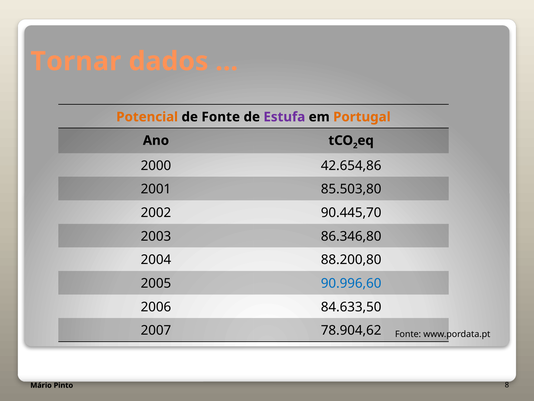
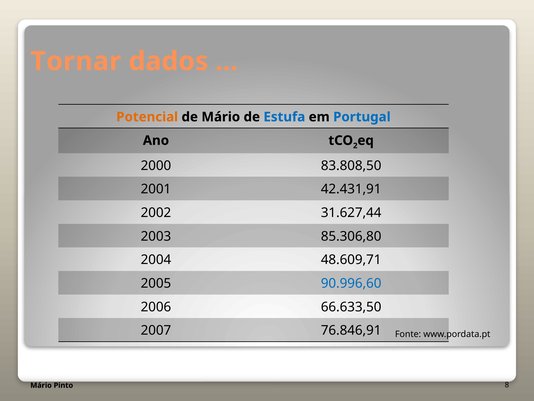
de Fonte: Fonte -> Mário
Estufa colour: purple -> blue
Portugal colour: orange -> blue
42.654,86: 42.654,86 -> 83.808,50
85.503,80: 85.503,80 -> 42.431,91
90.445,70: 90.445,70 -> 31.627,44
86.346,80: 86.346,80 -> 85.306,80
88.200,80: 88.200,80 -> 48.609,71
84.633,50: 84.633,50 -> 66.633,50
78.904,62: 78.904,62 -> 76.846,91
